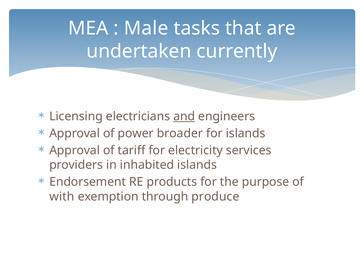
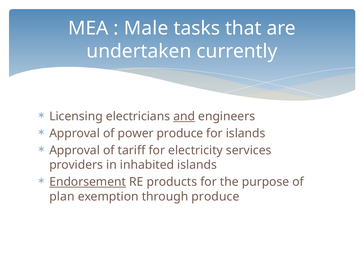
power broader: broader -> produce
Endorsement underline: none -> present
with: with -> plan
